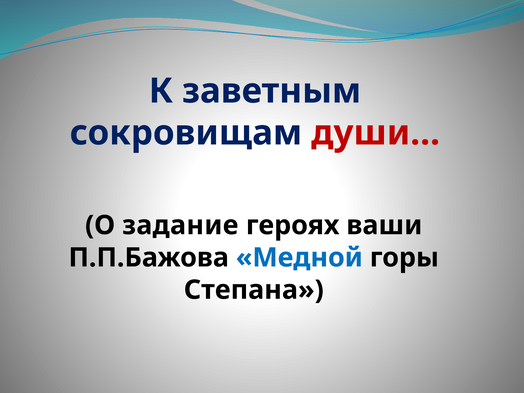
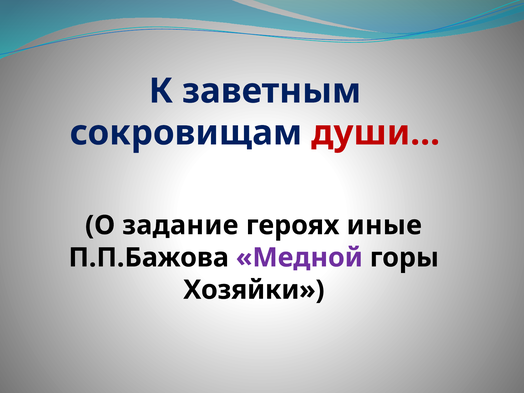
ваши: ваши -> иные
Медной colour: blue -> purple
Степана: Степана -> Хозяйки
